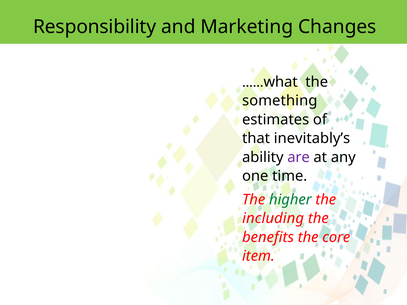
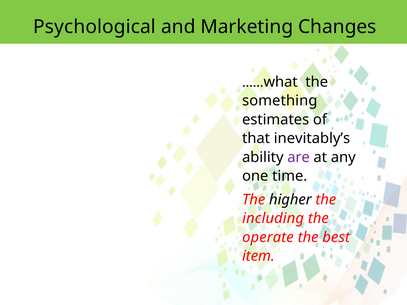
Responsibility: Responsibility -> Psychological
higher colour: green -> black
benefits: benefits -> operate
core: core -> best
